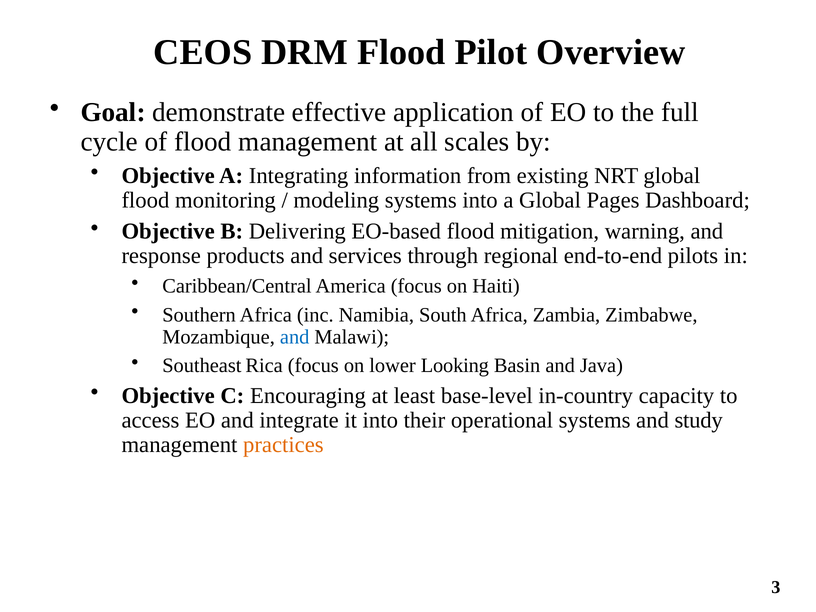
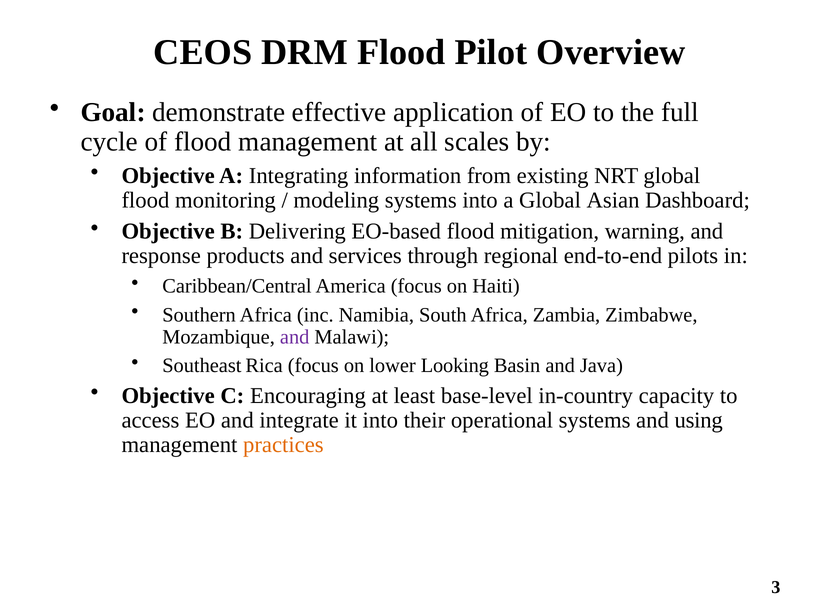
Pages: Pages -> Asian
and at (295, 337) colour: blue -> purple
study: study -> using
